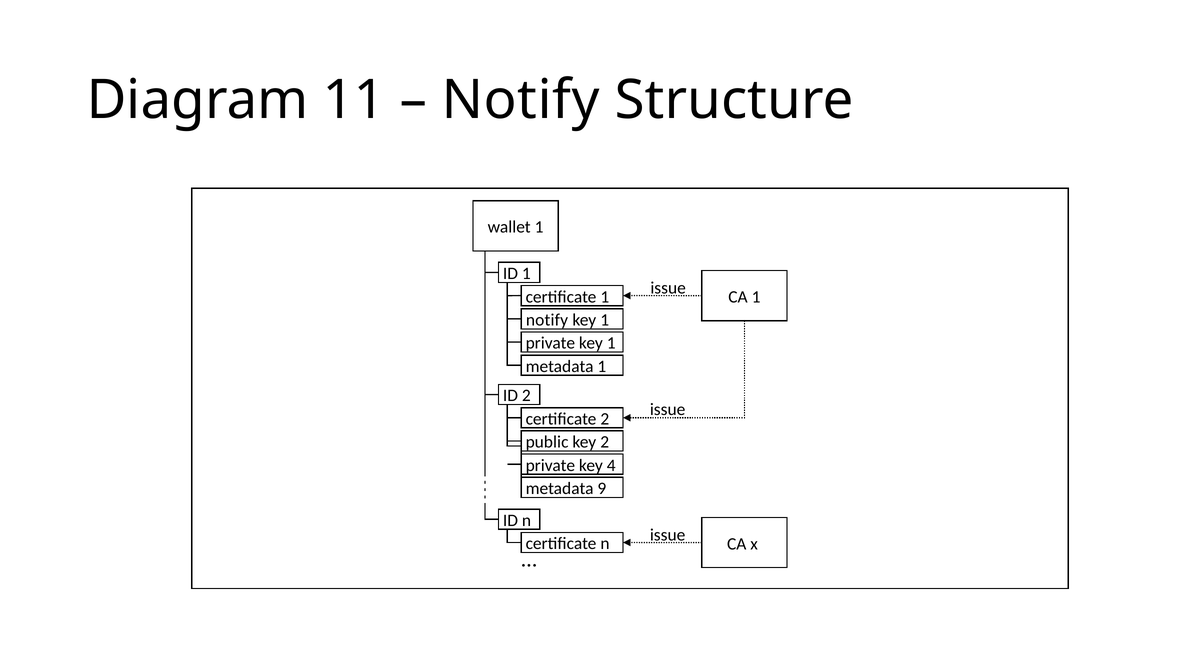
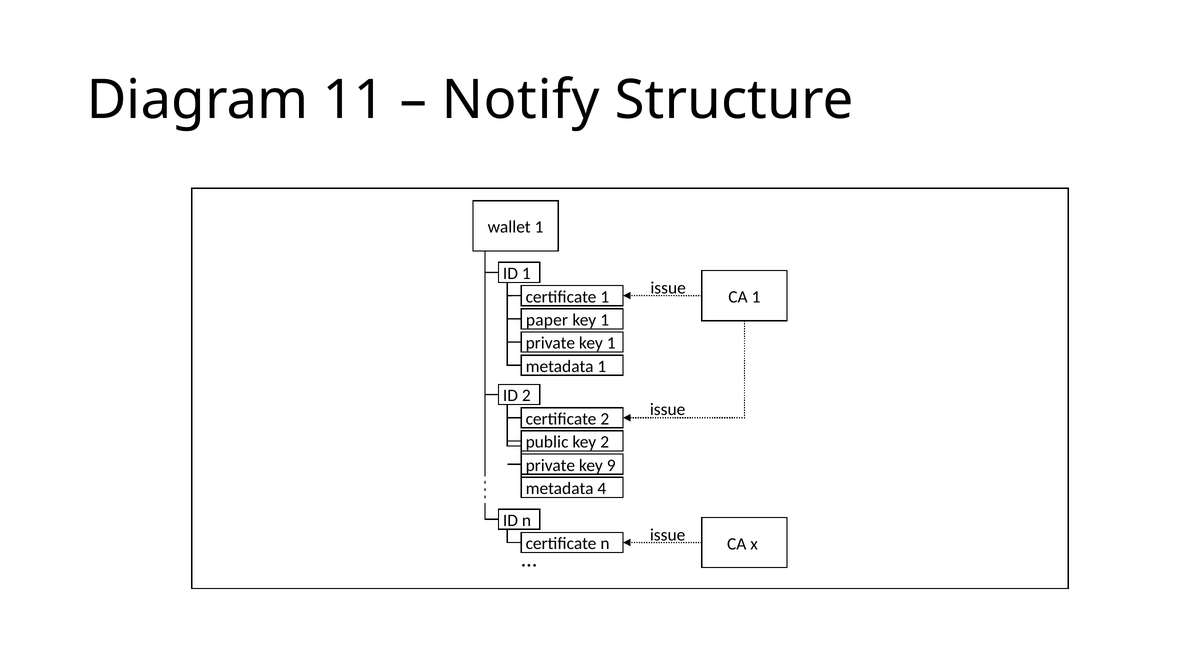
notify at (547, 320): notify -> paper
4: 4 -> 9
9: 9 -> 4
